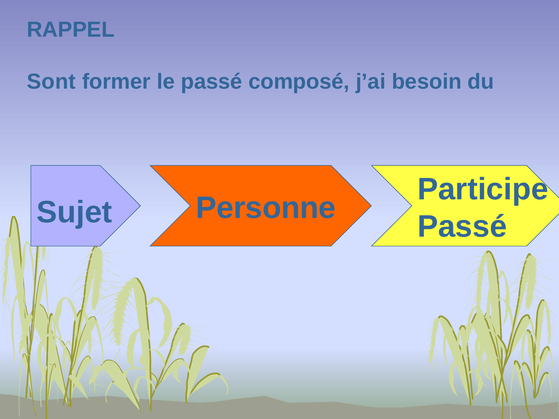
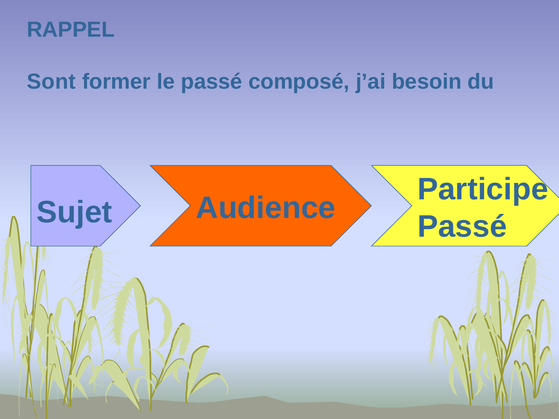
Personne: Personne -> Audience
